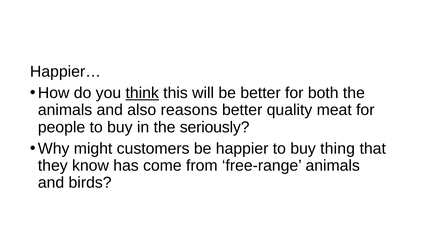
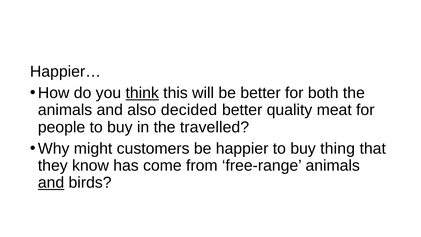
reasons: reasons -> decided
seriously: seriously -> travelled
and at (51, 183) underline: none -> present
